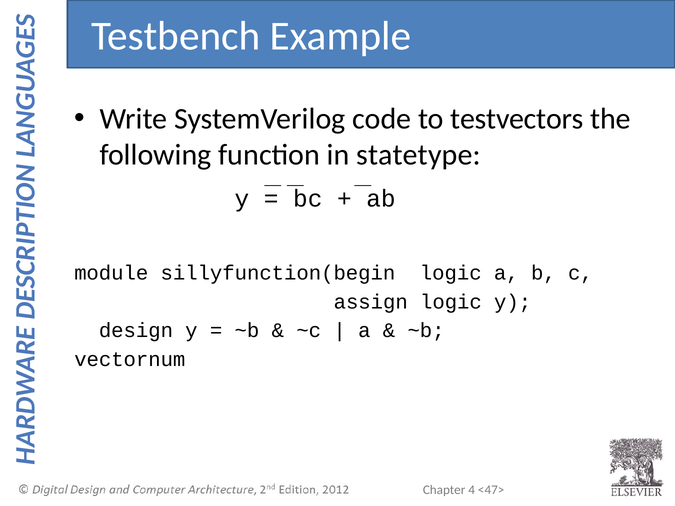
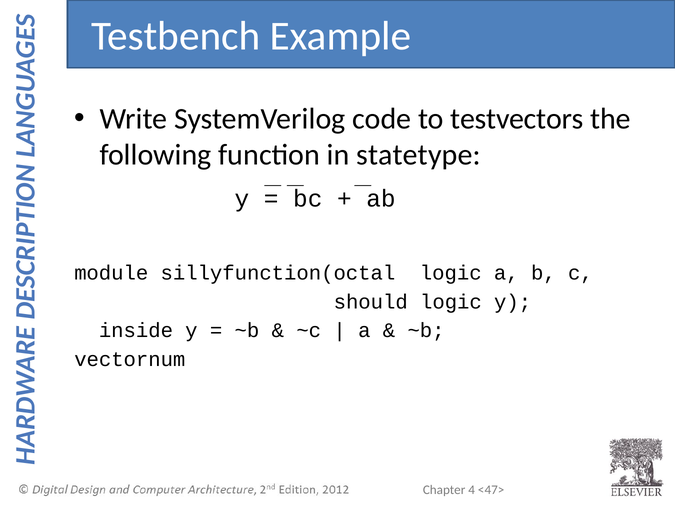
sillyfunction(begin: sillyfunction(begin -> sillyfunction(octal
assign: assign -> should
design: design -> inside
